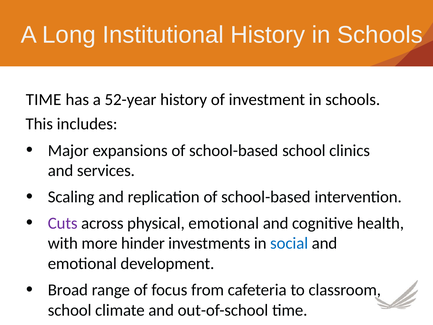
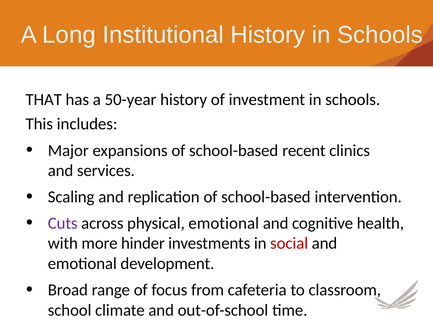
TIME at (44, 100): TIME -> THAT
52-year: 52-year -> 50-year
school-based school: school -> recent
social colour: blue -> red
